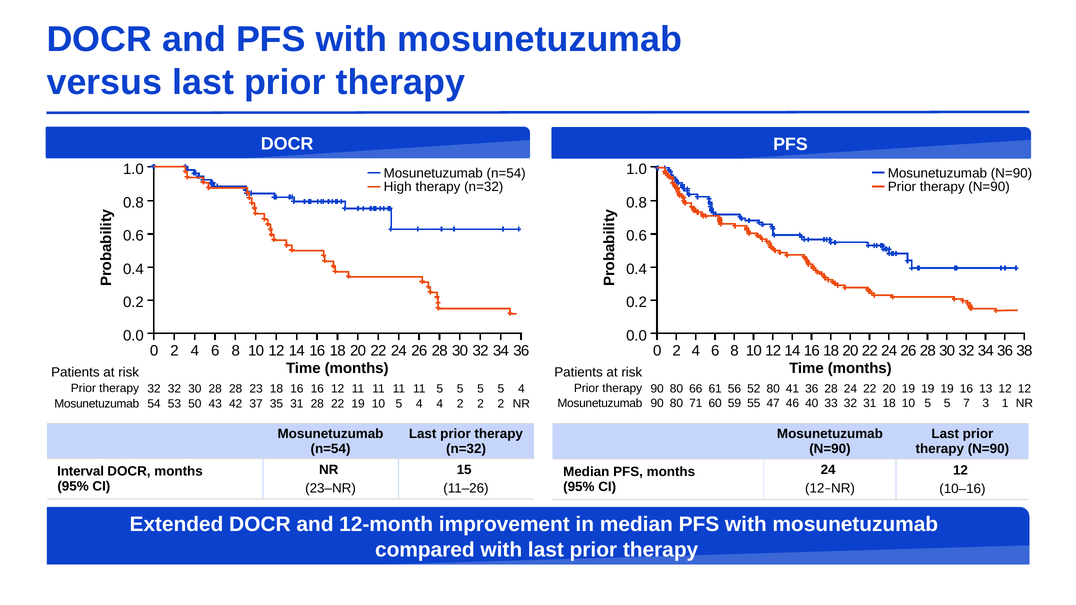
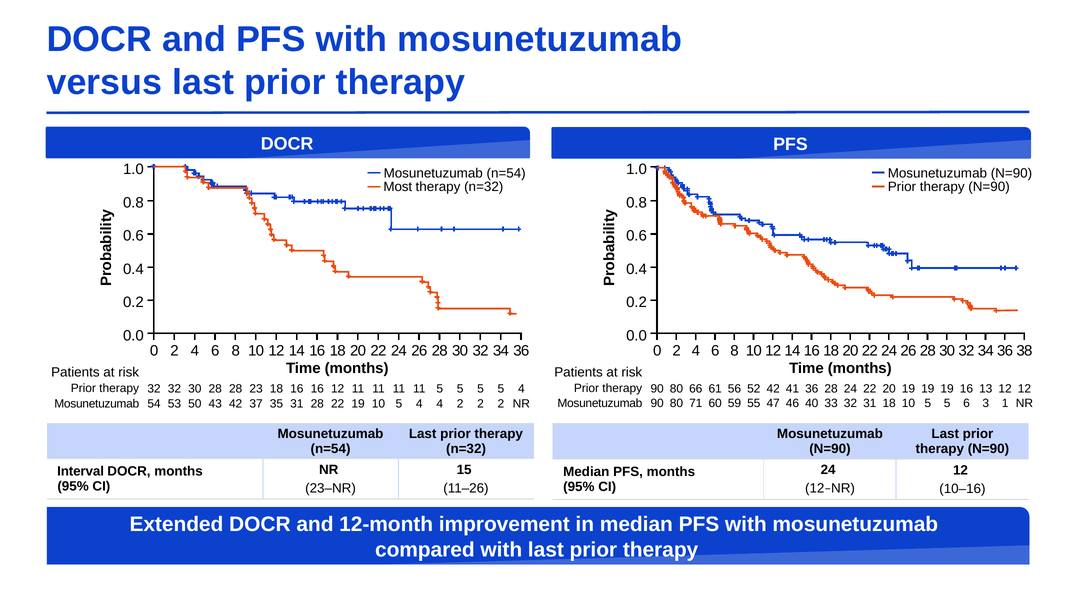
High: High -> Most
52 80: 80 -> 42
5 7: 7 -> 6
